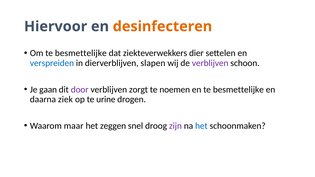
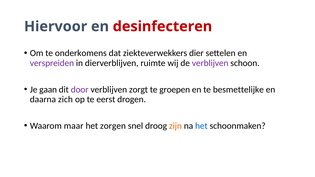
desinfecteren colour: orange -> red
Om te besmettelijke: besmettelijke -> onderkomens
verspreiden colour: blue -> purple
slapen: slapen -> ruimte
noemen: noemen -> groepen
ziek: ziek -> zich
urine: urine -> eerst
zeggen: zeggen -> zorgen
zijn colour: purple -> orange
